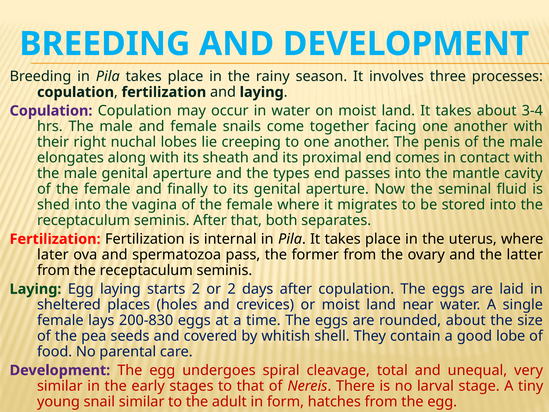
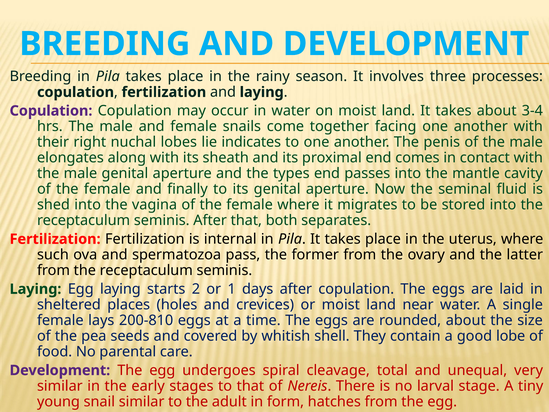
creeping: creeping -> indicates
later: later -> such
or 2: 2 -> 1
200-830: 200-830 -> 200-810
